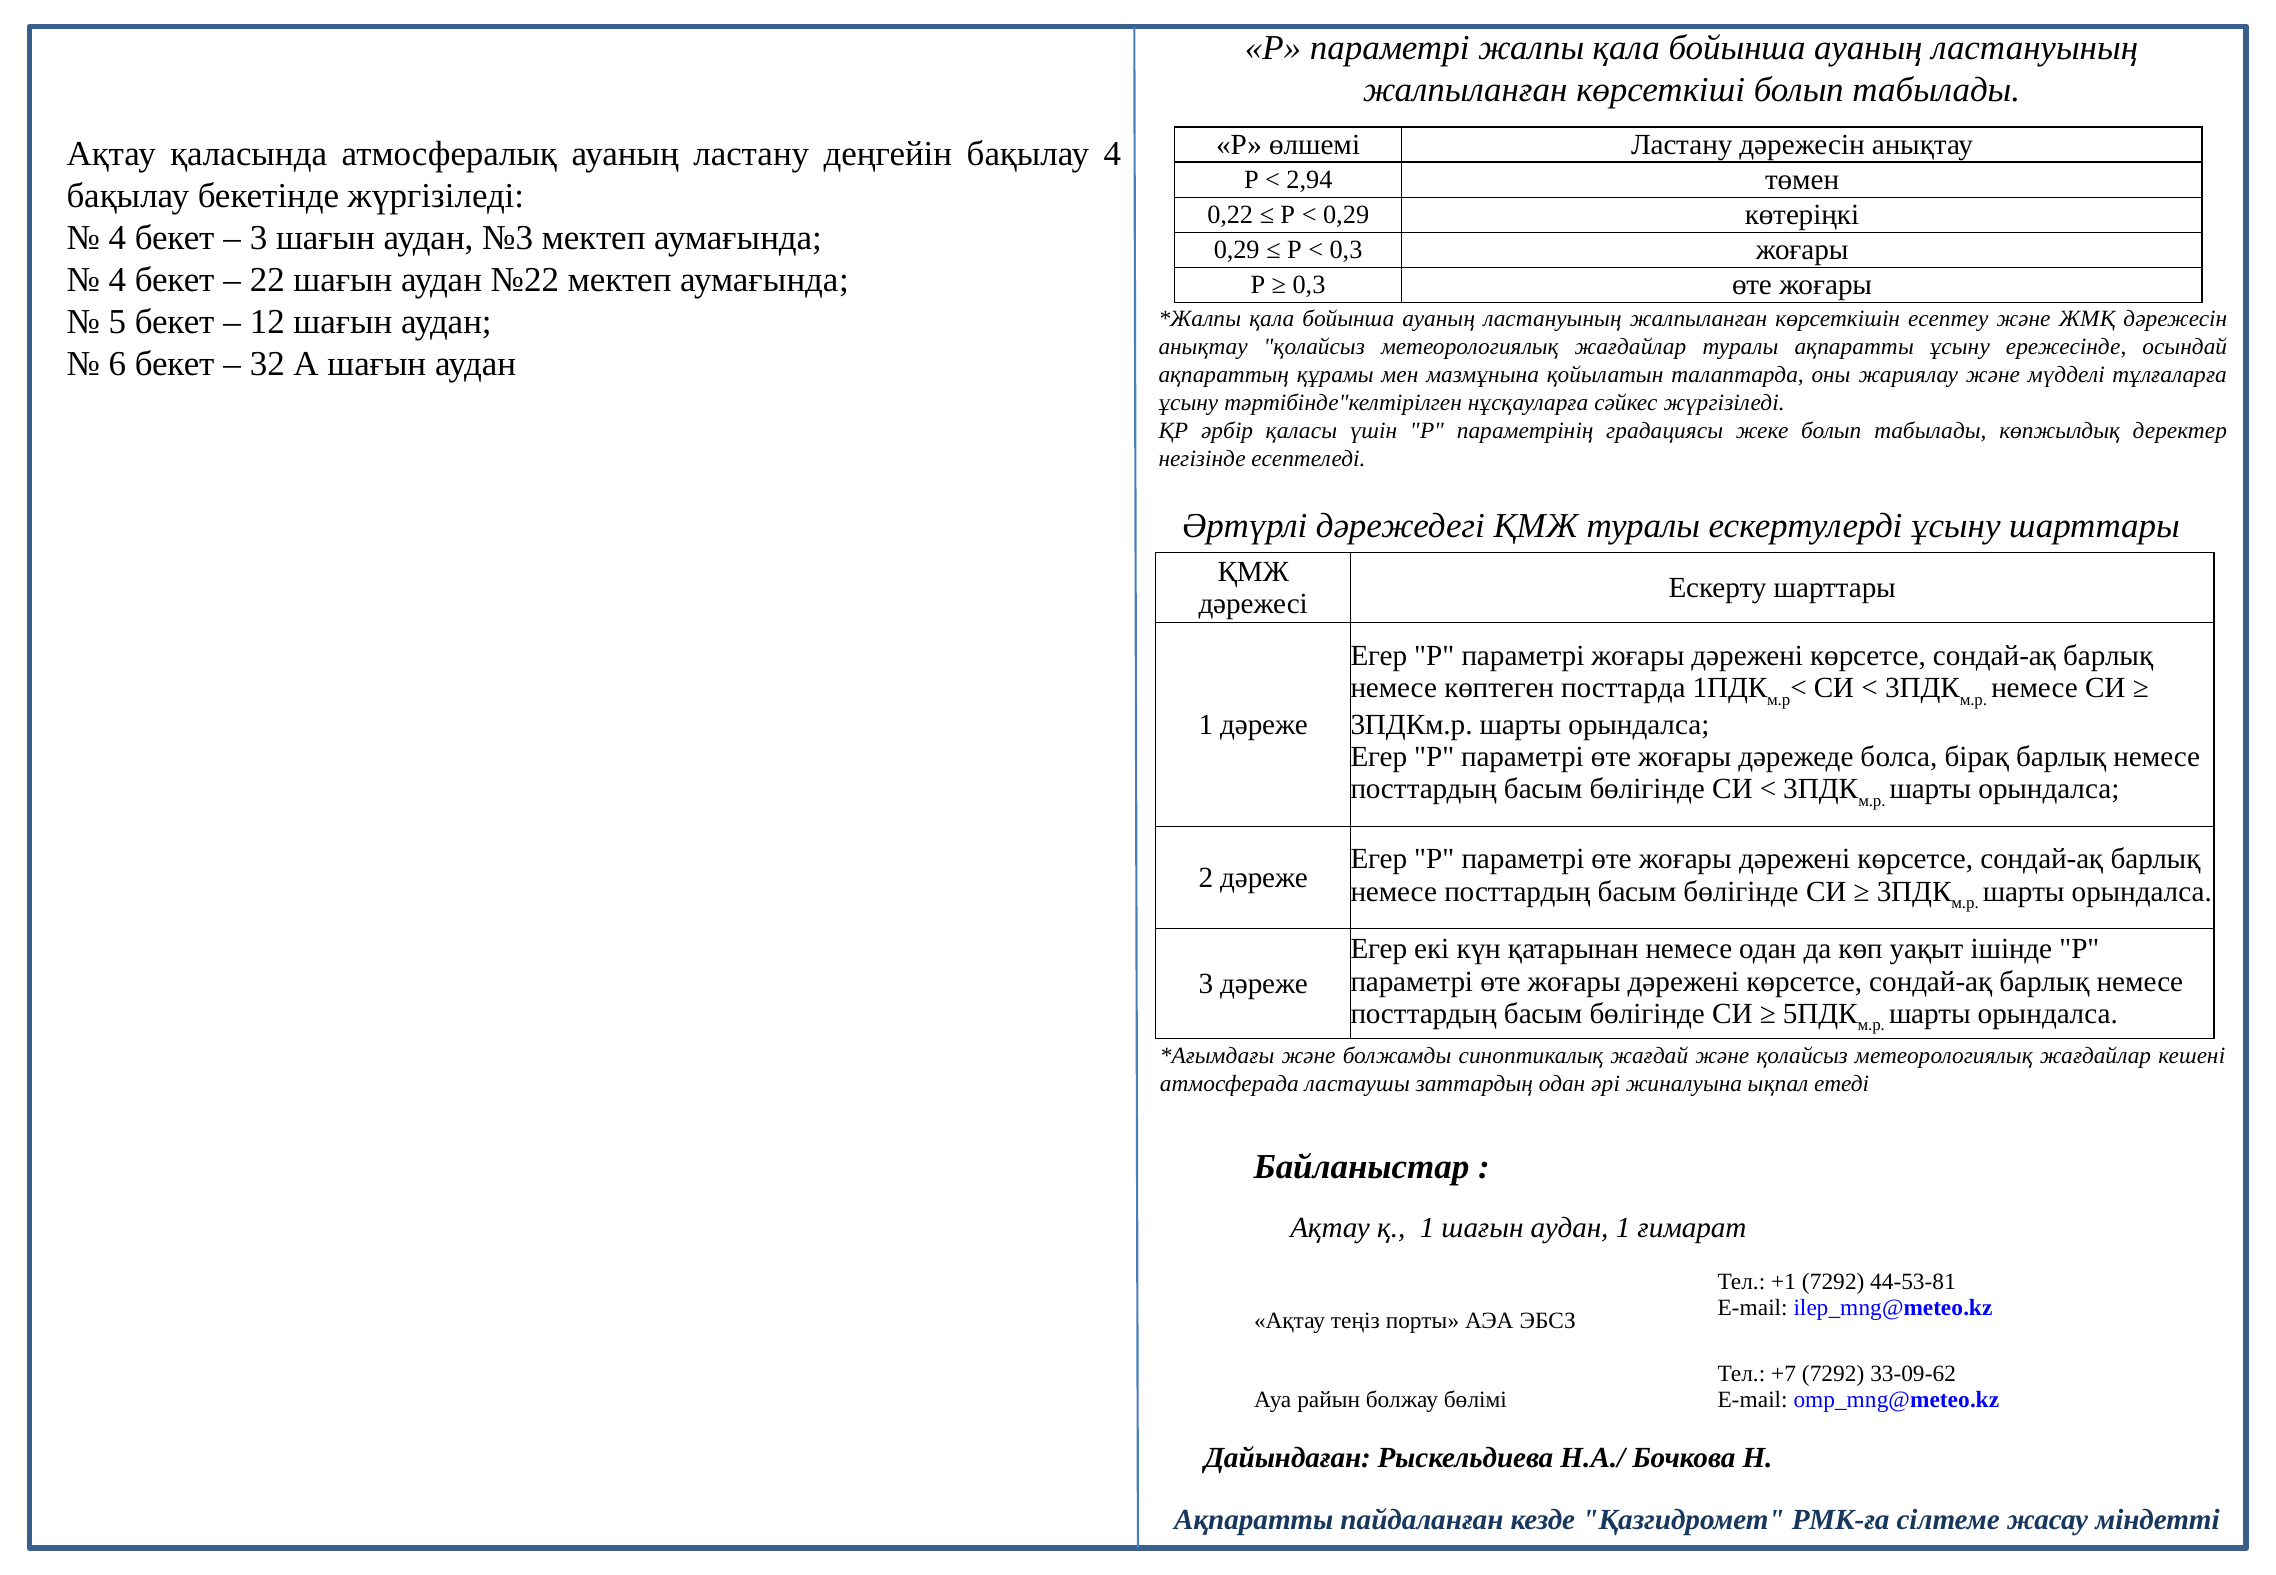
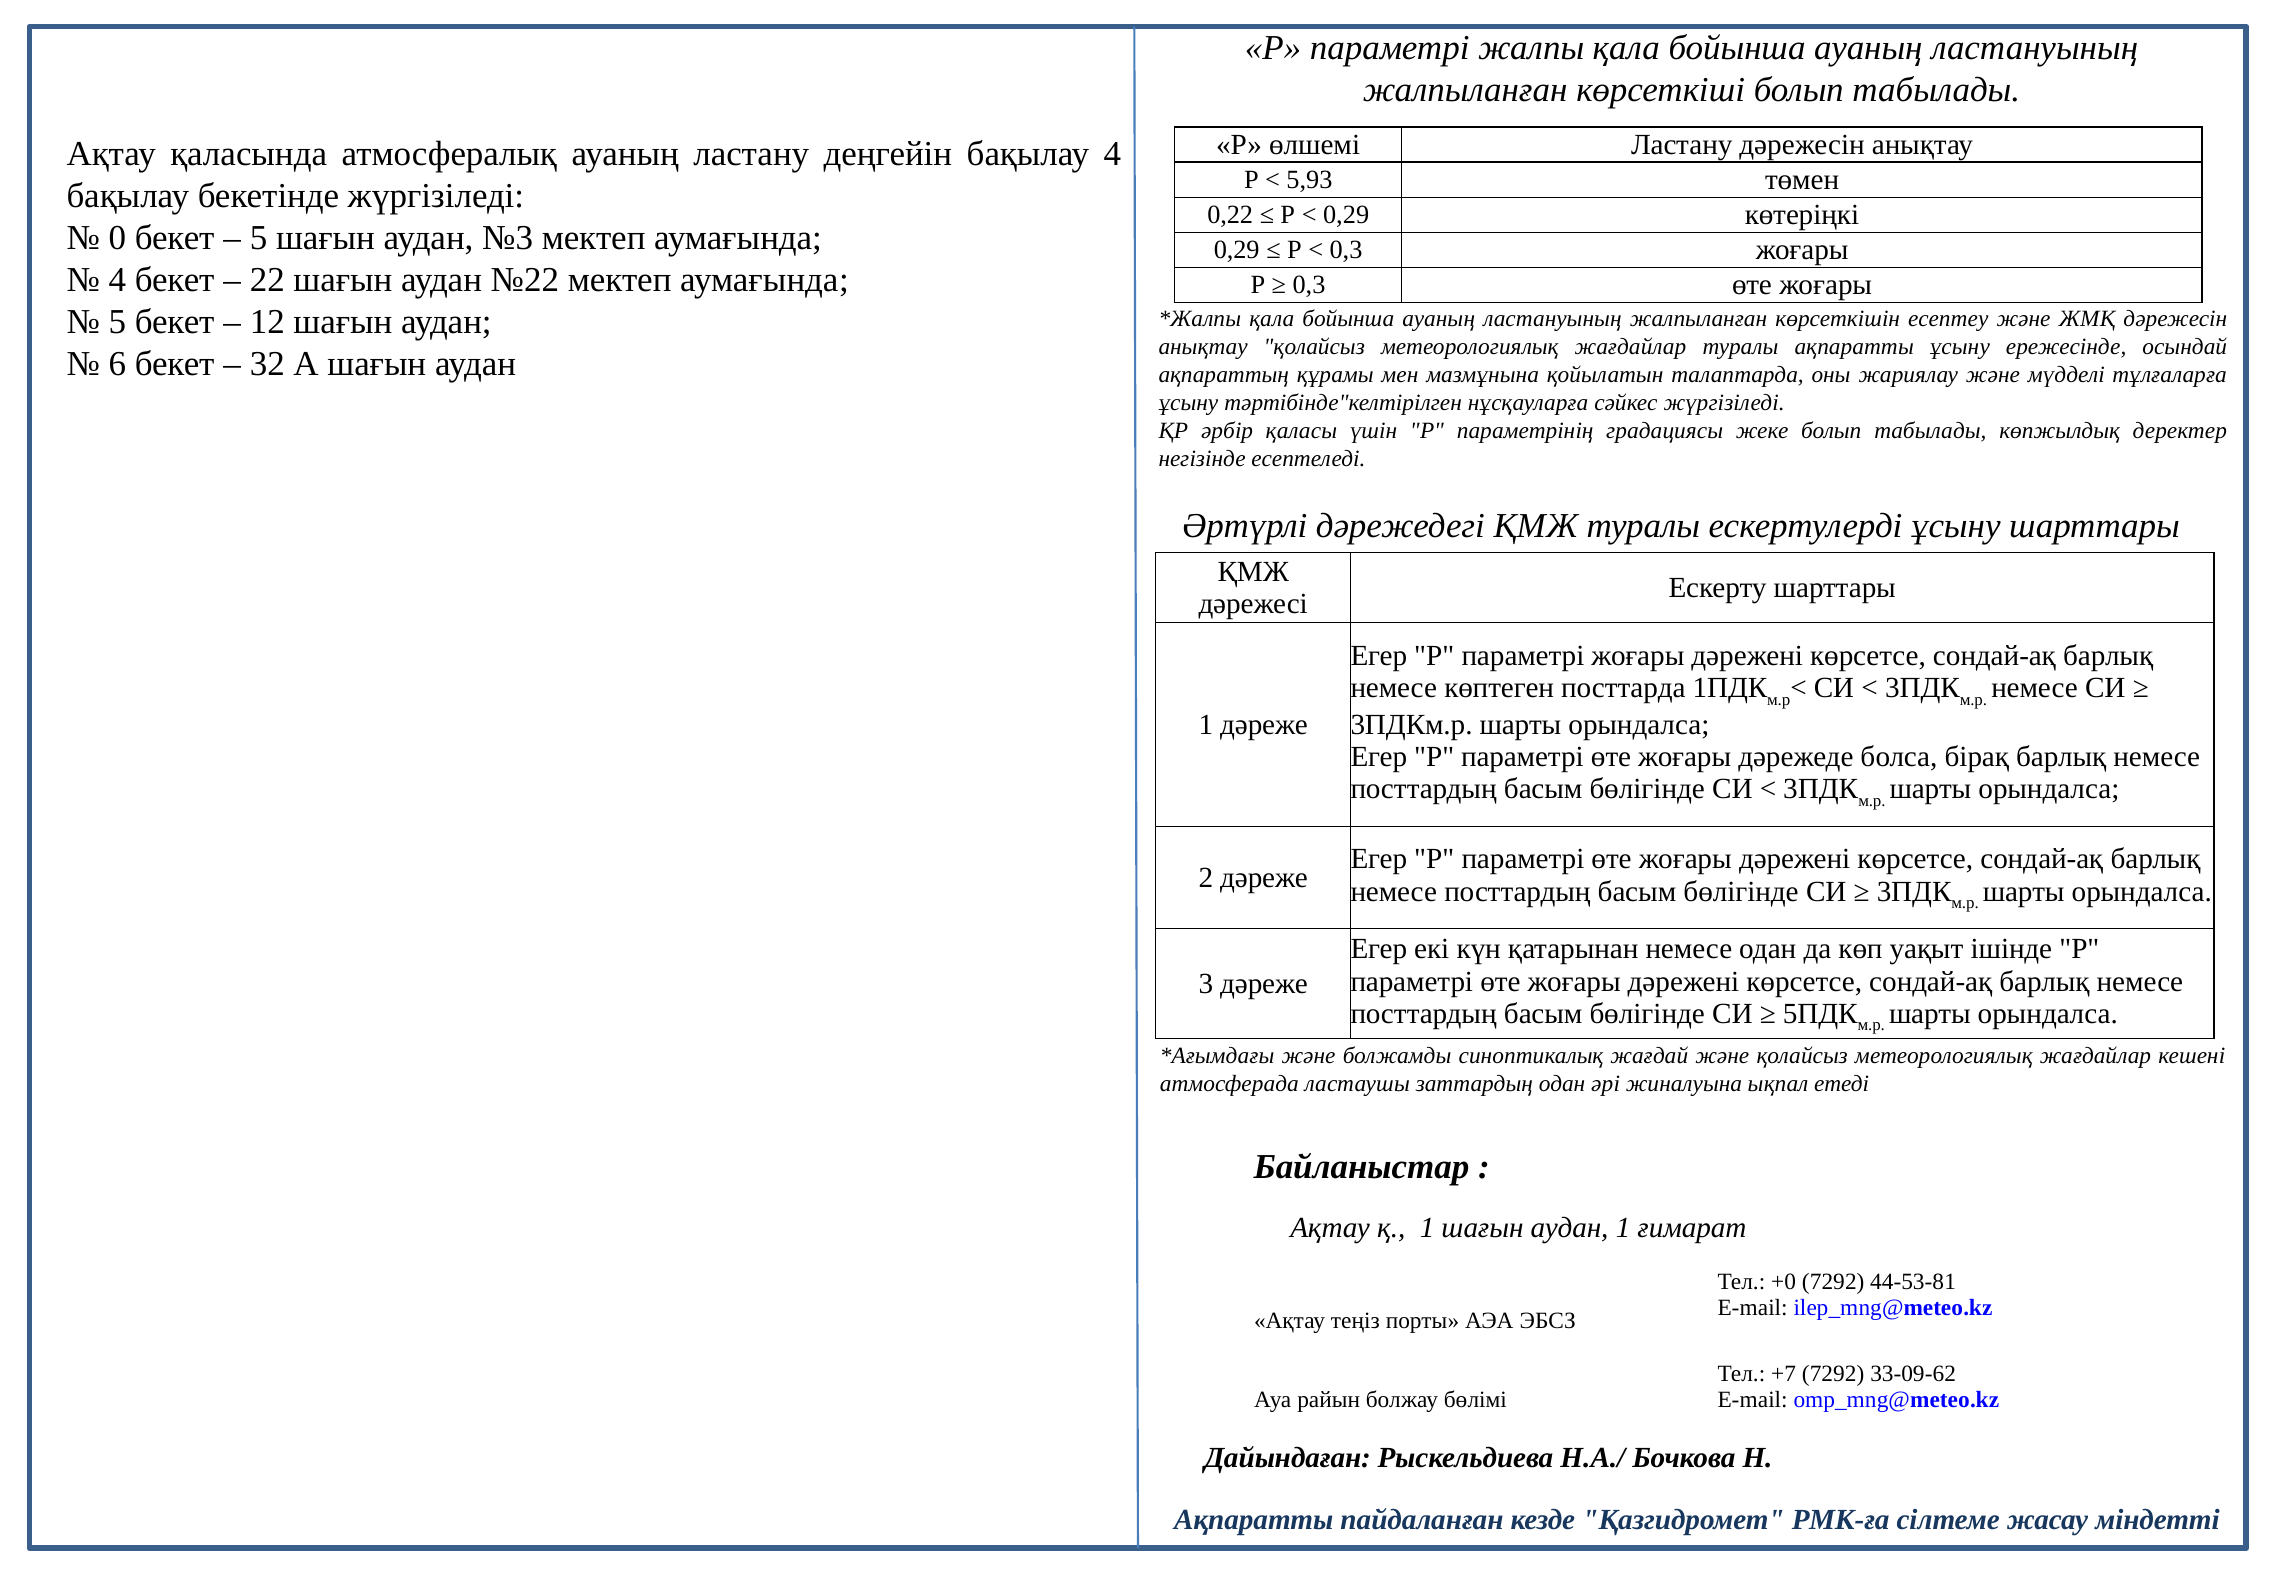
2,94: 2,94 -> 5,93
4 at (117, 238): 4 -> 0
3 at (259, 238): 3 -> 5
+1: +1 -> +0
